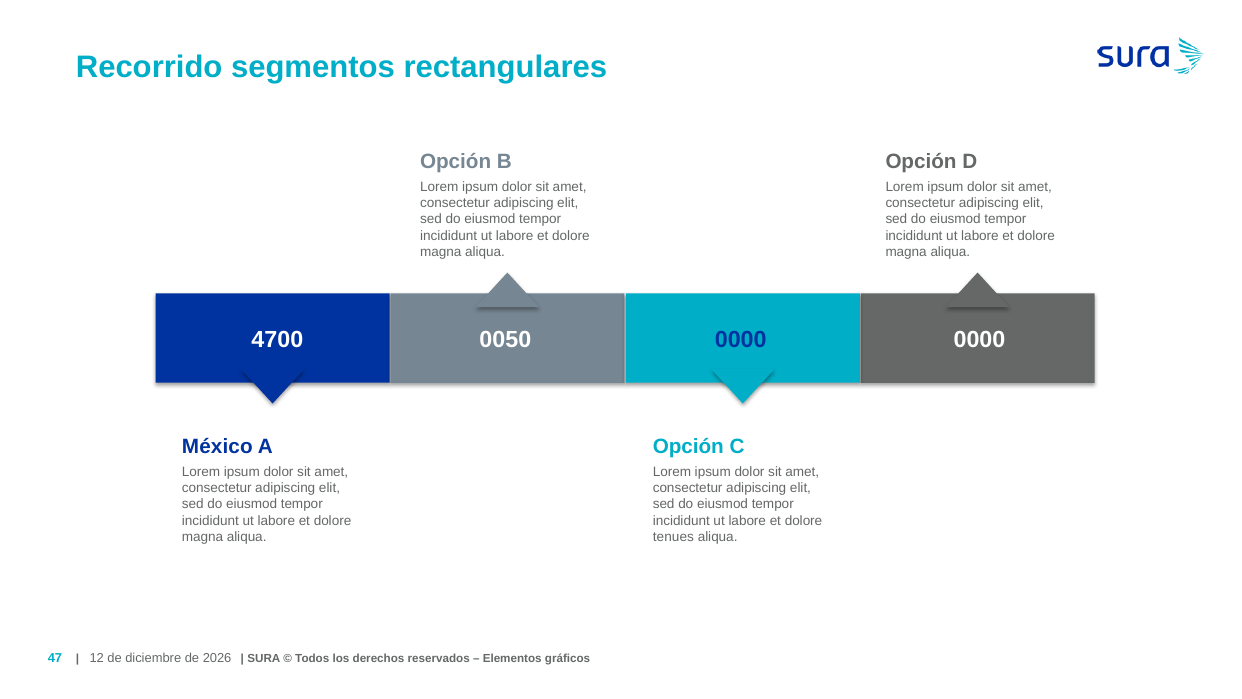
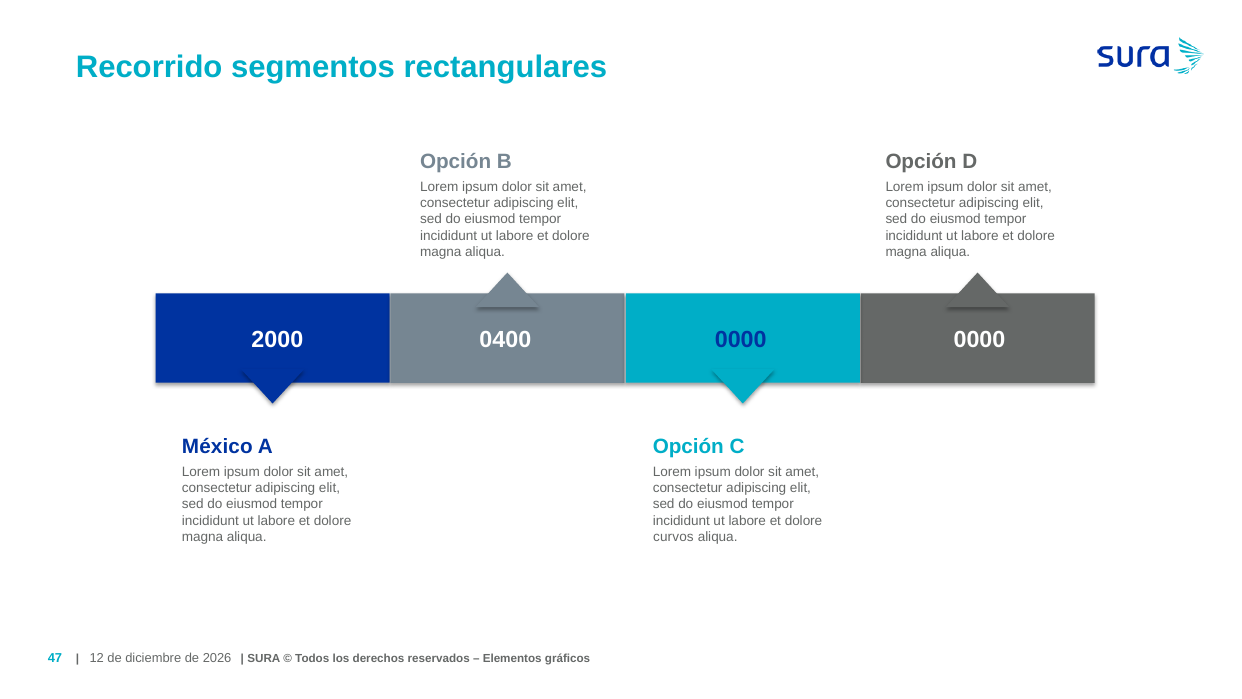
4700: 4700 -> 2000
0050: 0050 -> 0400
tenues: tenues -> curvos
